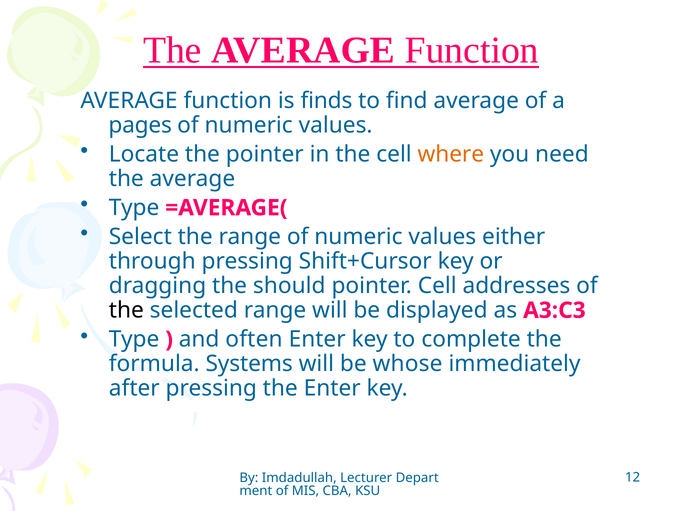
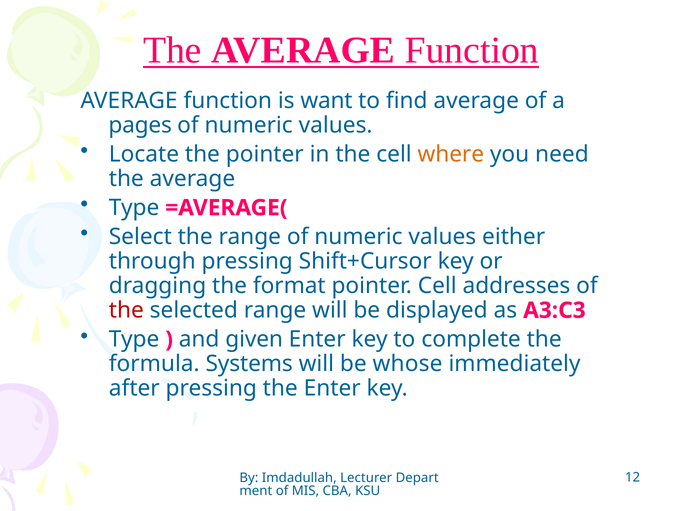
finds: finds -> want
should: should -> format
the at (126, 310) colour: black -> red
often: often -> given
